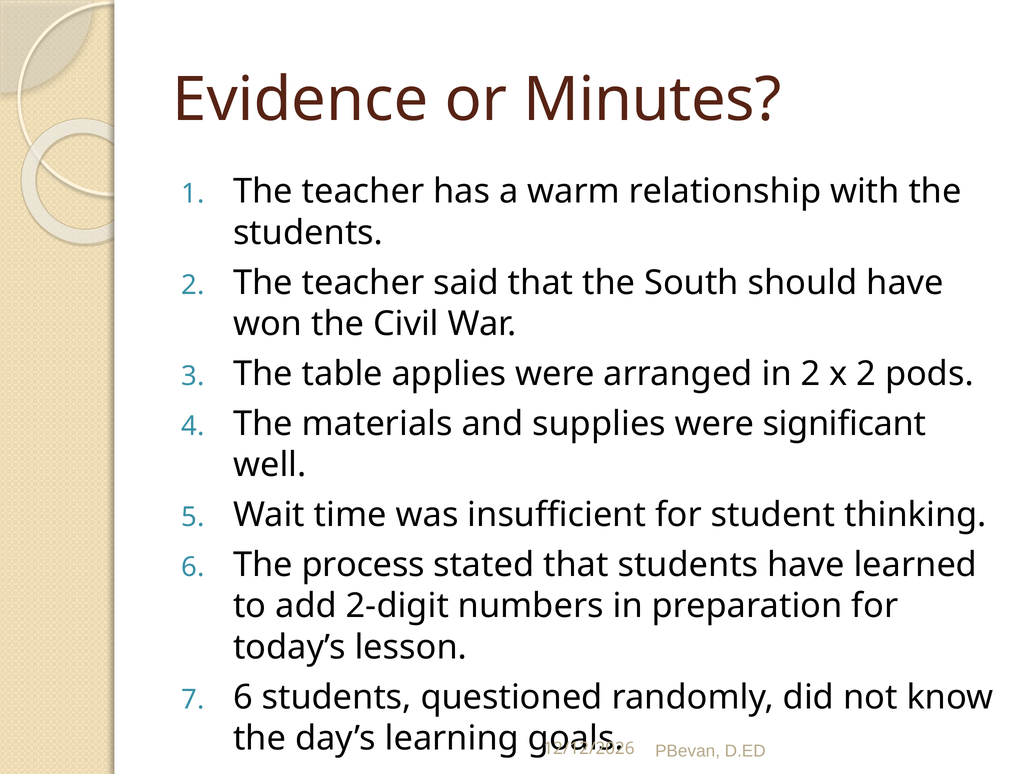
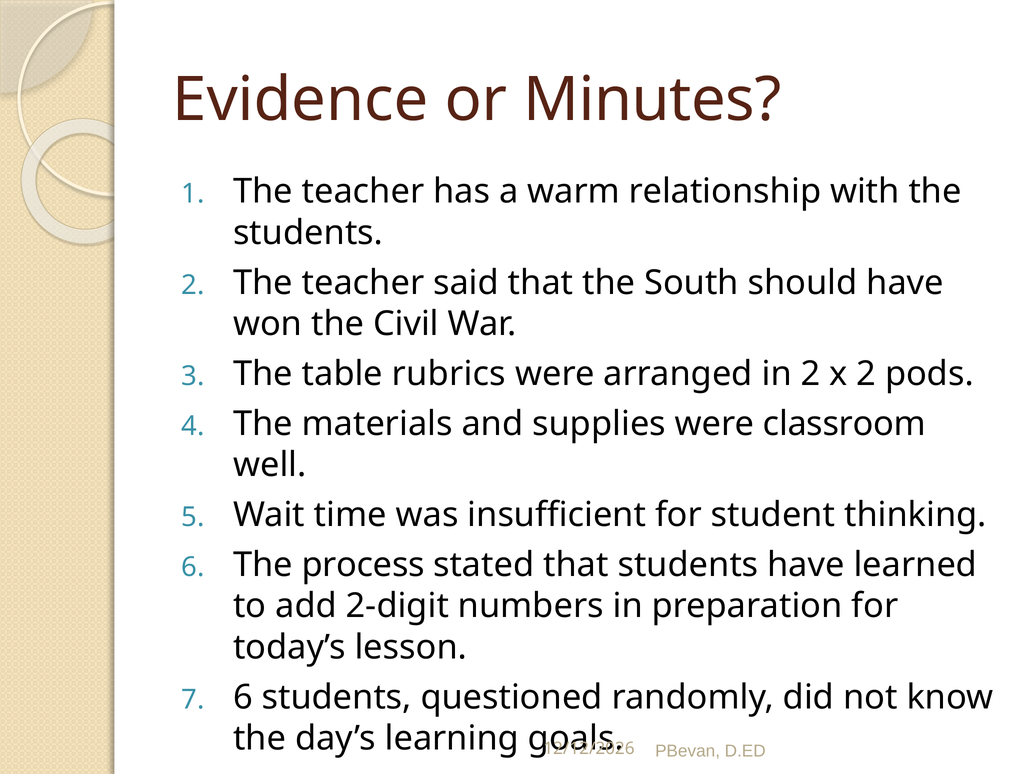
applies: applies -> rubrics
significant: significant -> classroom
